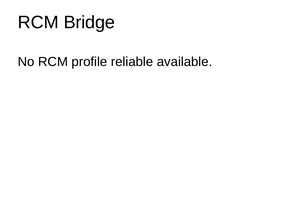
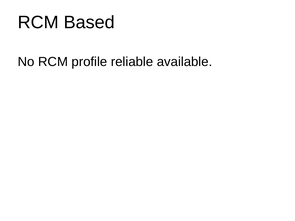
Bridge: Bridge -> Based
